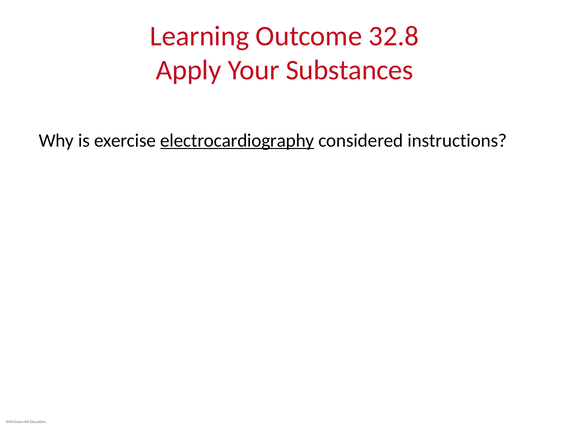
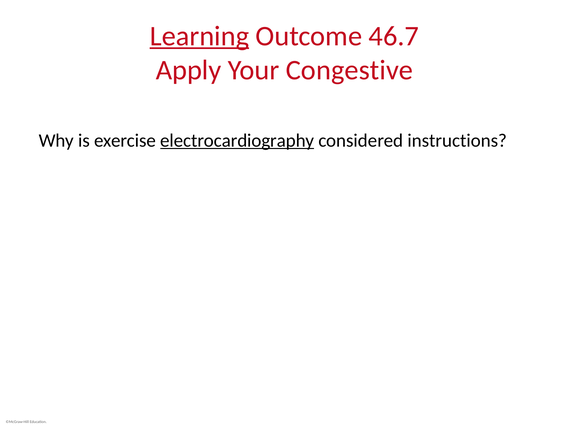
Learning underline: none -> present
32.8: 32.8 -> 46.7
Substances: Substances -> Congestive
